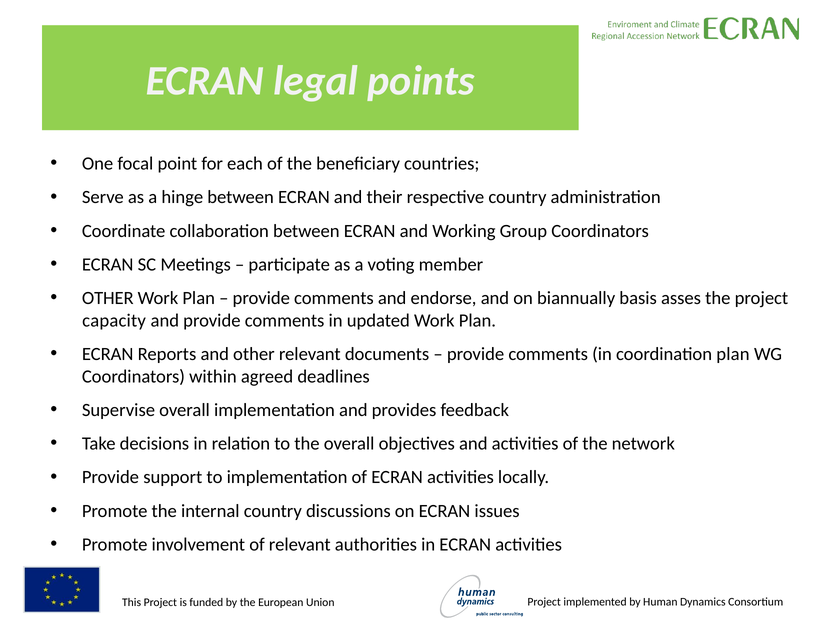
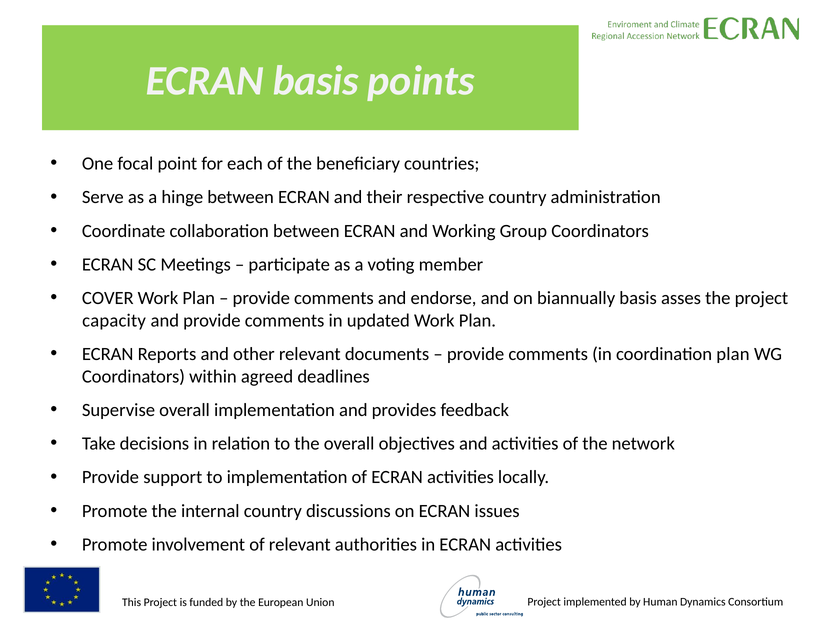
ECRAN legal: legal -> basis
OTHER at (108, 298): OTHER -> COVER
